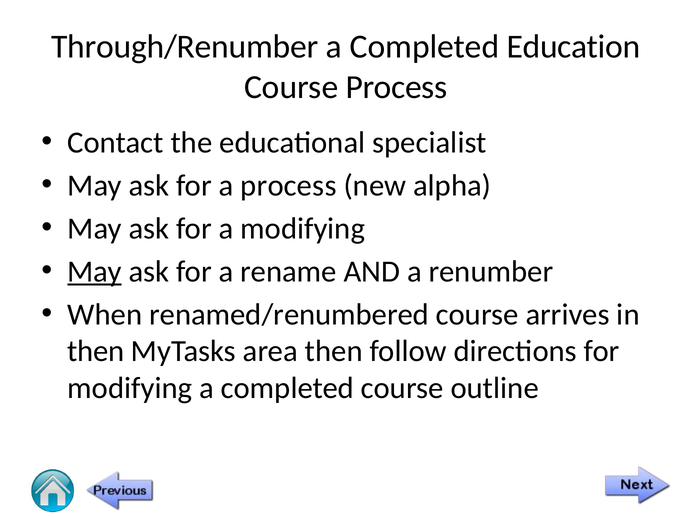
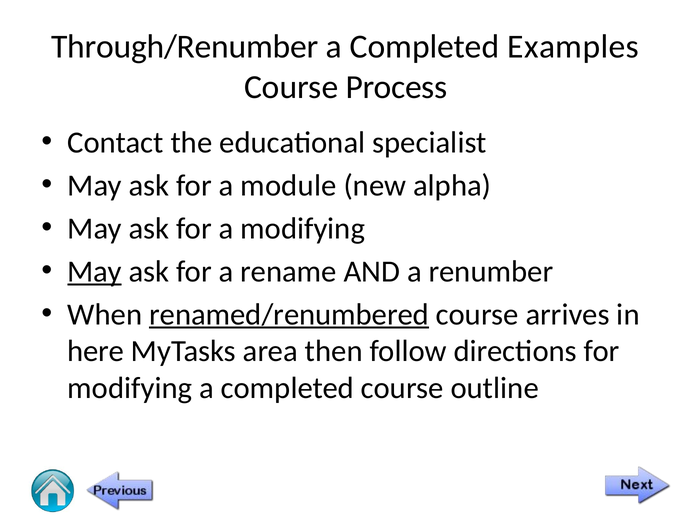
Education: Education -> Examples
a process: process -> module
renamed/renumbered underline: none -> present
then at (96, 351): then -> here
